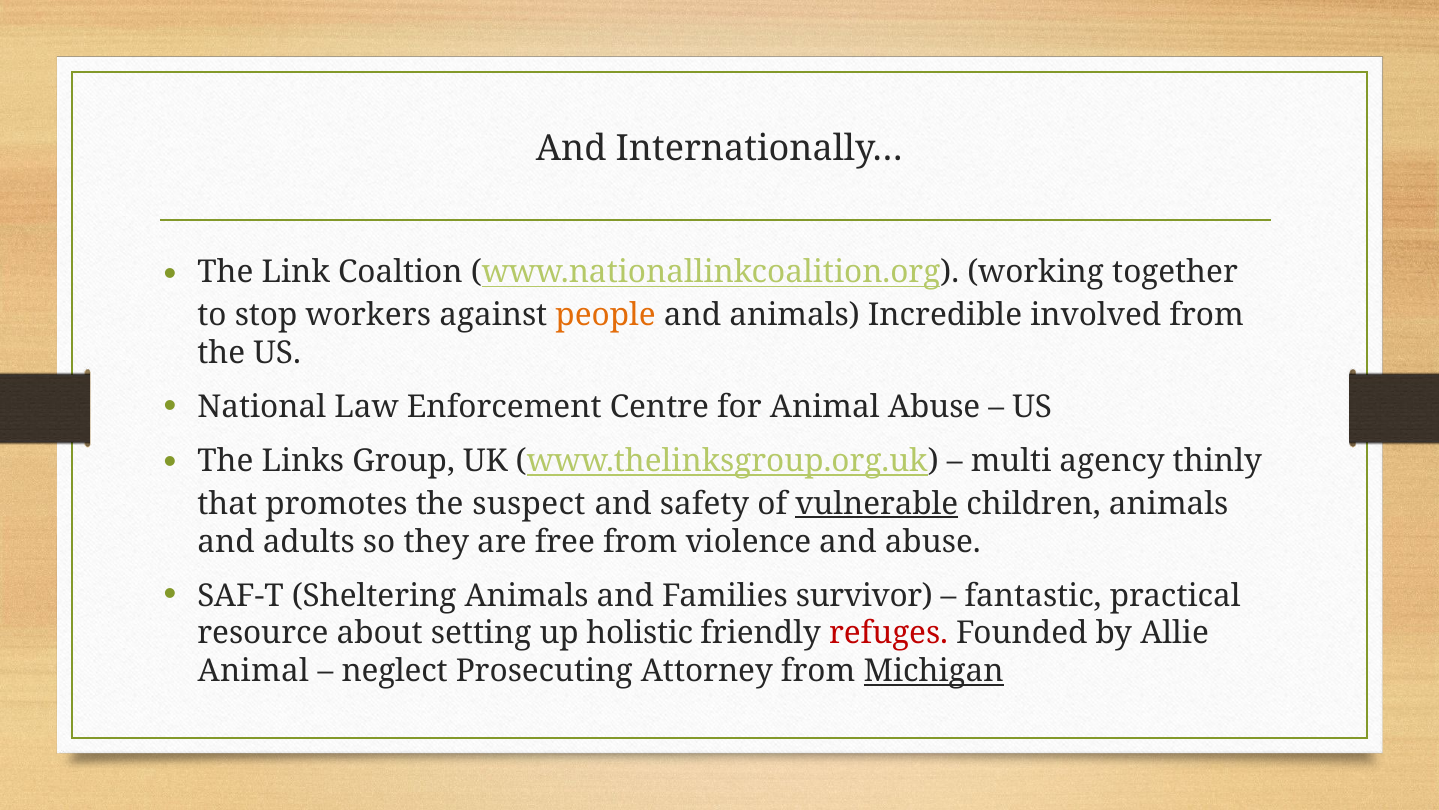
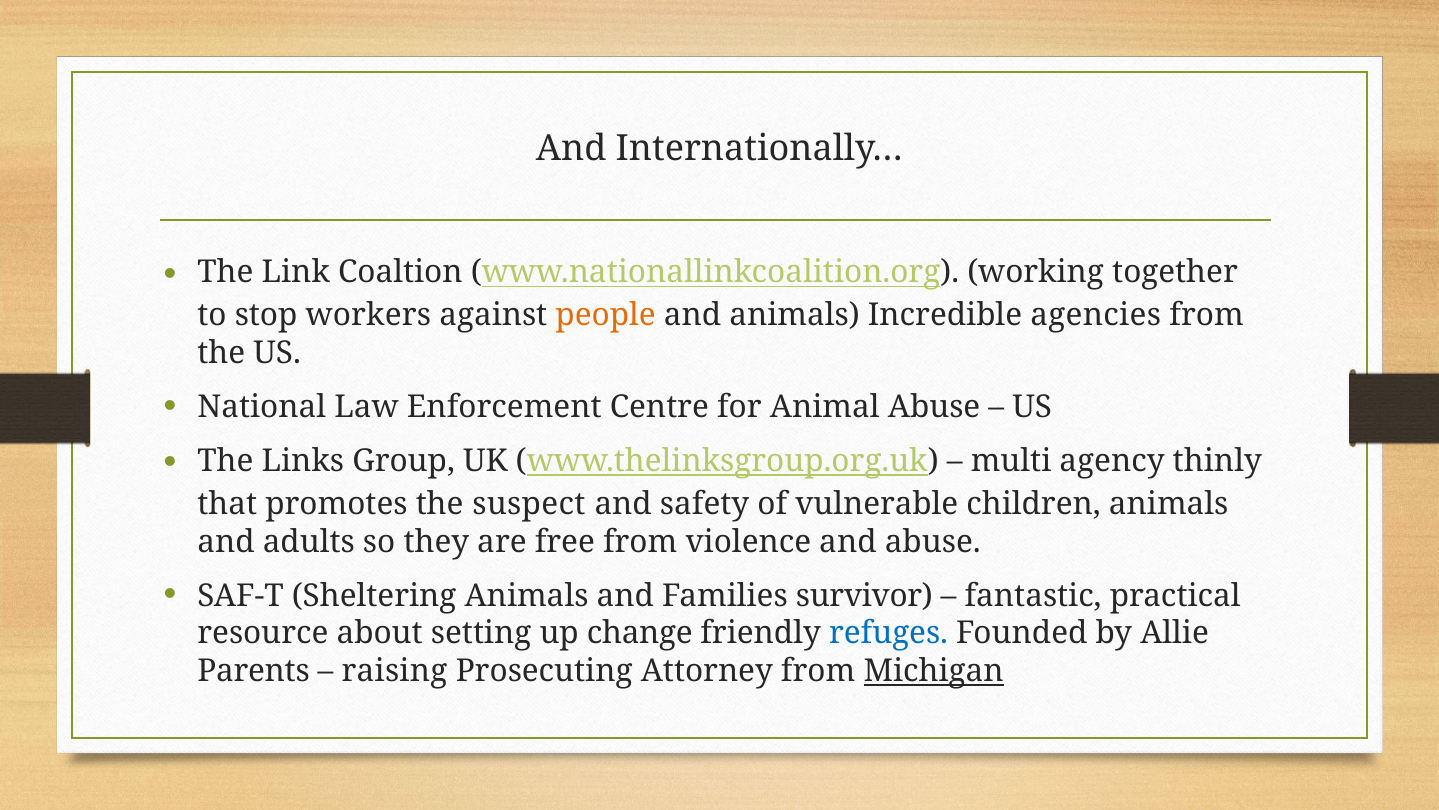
involved: involved -> agencies
vulnerable underline: present -> none
holistic: holistic -> change
refuges colour: red -> blue
Animal at (253, 671): Animal -> Parents
neglect: neglect -> raising
